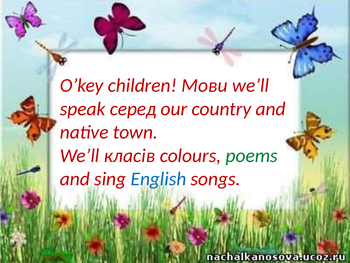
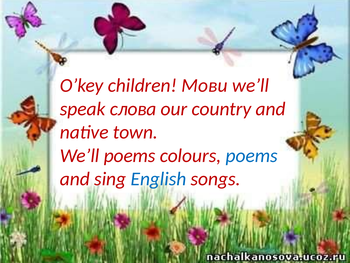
серед: серед -> слова
We’ll класів: класів -> poems
poems at (252, 155) colour: green -> blue
